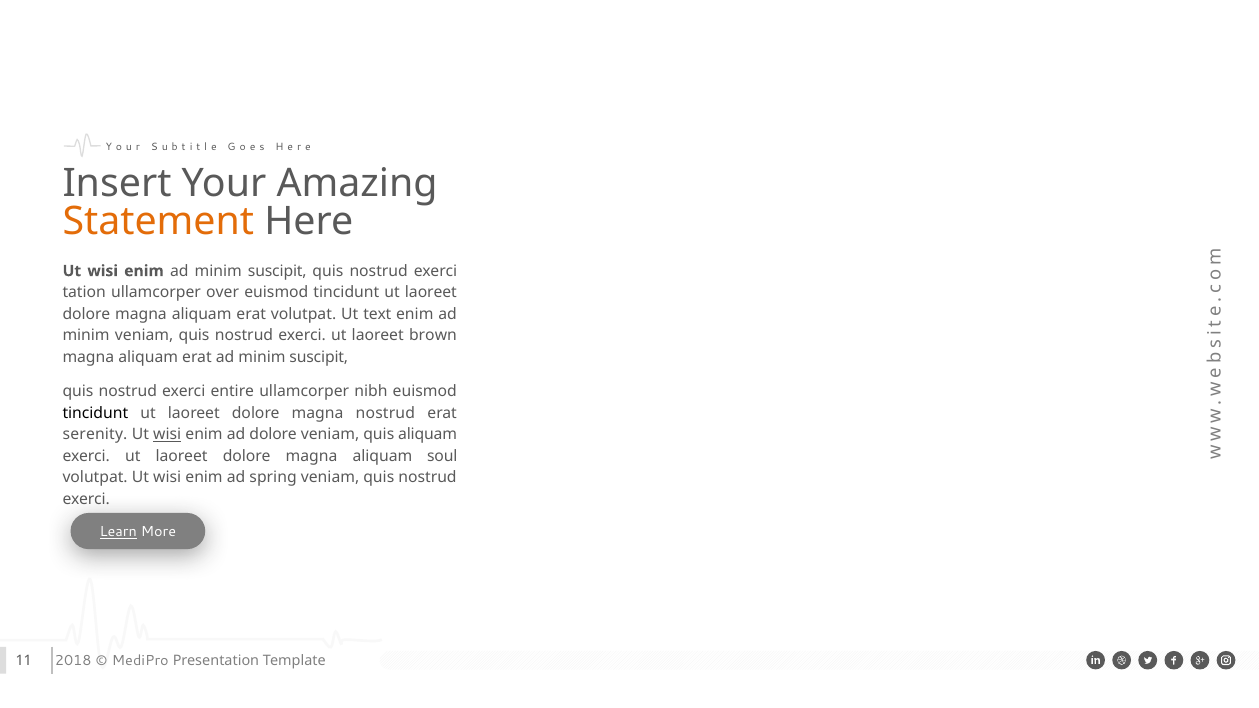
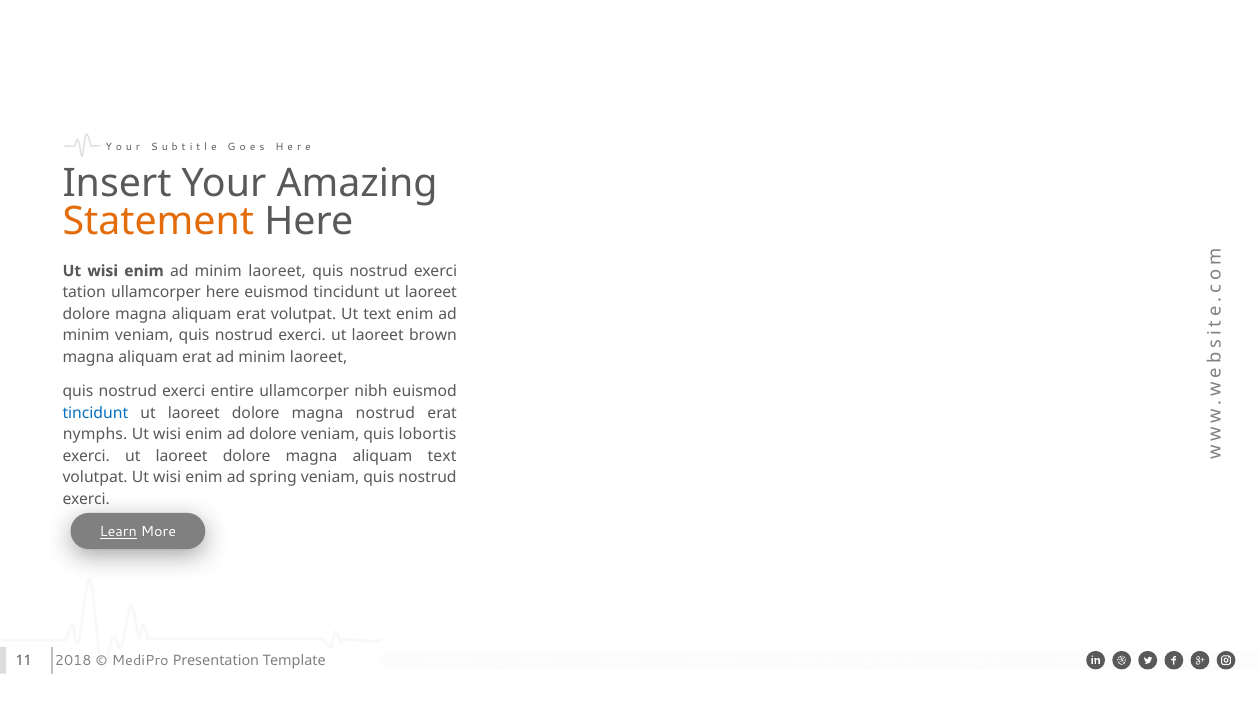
enim ad minim suscipit: suscipit -> laoreet
ullamcorper over: over -> here
erat ad minim suscipit: suscipit -> laoreet
tincidunt at (95, 413) colour: black -> blue
serenity: serenity -> nymphs
wisi at (167, 435) underline: present -> none
quis aliquam: aliquam -> lobortis
aliquam soul: soul -> text
